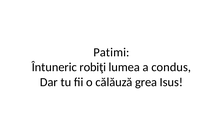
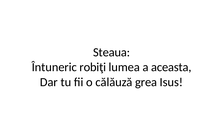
Patimi: Patimi -> Steaua
condus: condus -> aceasta
